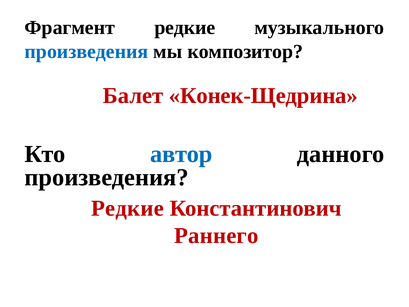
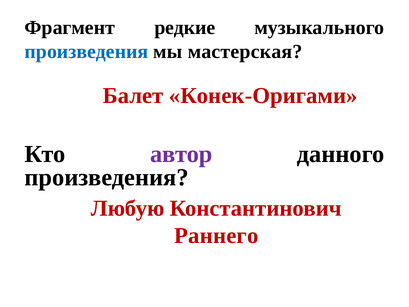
композитор: композитор -> мастерская
Конек-Щедрина: Конек-Щедрина -> Конек-Оригами
автор colour: blue -> purple
Редкие at (127, 208): Редкие -> Любую
